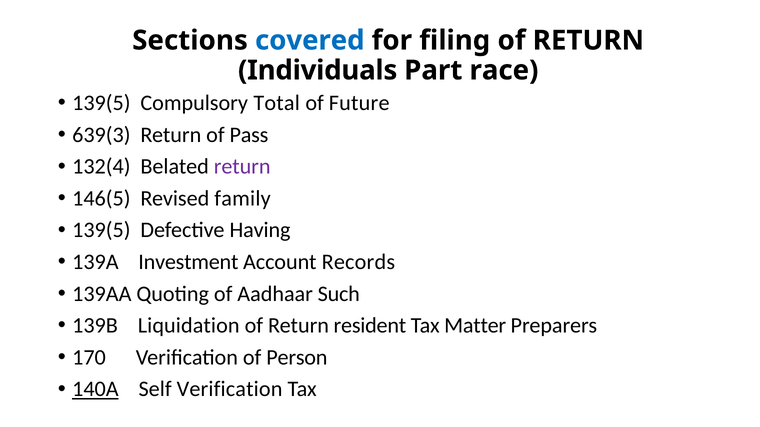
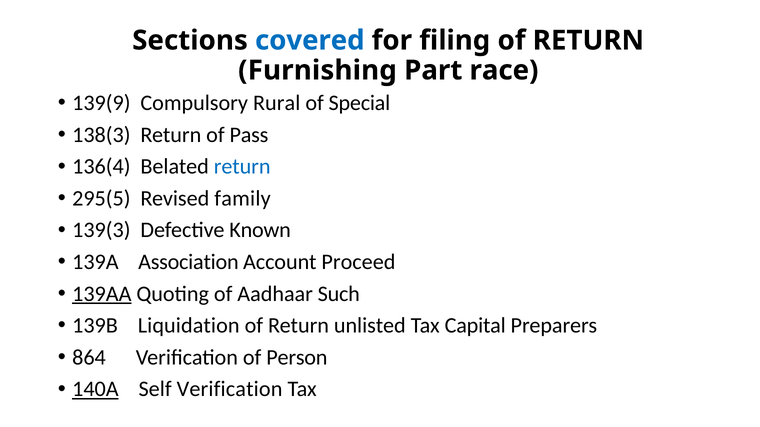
Individuals: Individuals -> Furnishing
139(5 at (101, 103): 139(5 -> 139(9
Total: Total -> Rural
Future: Future -> Special
639(3: 639(3 -> 138(3
132(4: 132(4 -> 136(4
return at (242, 167) colour: purple -> blue
146(5: 146(5 -> 295(5
139(5 at (101, 230): 139(5 -> 139(3
Having: Having -> Known
Investment: Investment -> Association
Records: Records -> Proceed
139AA underline: none -> present
resident: resident -> unlisted
Matter: Matter -> Capital
170: 170 -> 864
